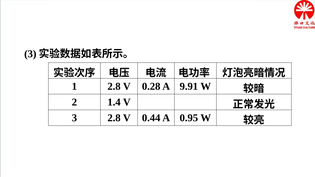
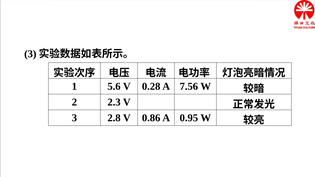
1 2.8: 2.8 -> 5.6
9.91: 9.91 -> 7.56
1.4: 1.4 -> 2.3
0.44: 0.44 -> 0.86
